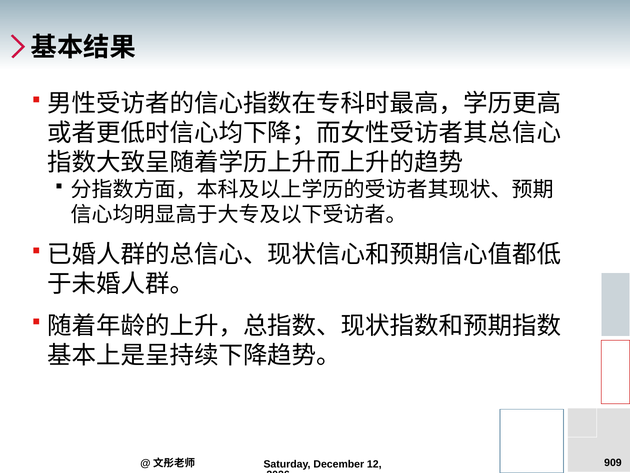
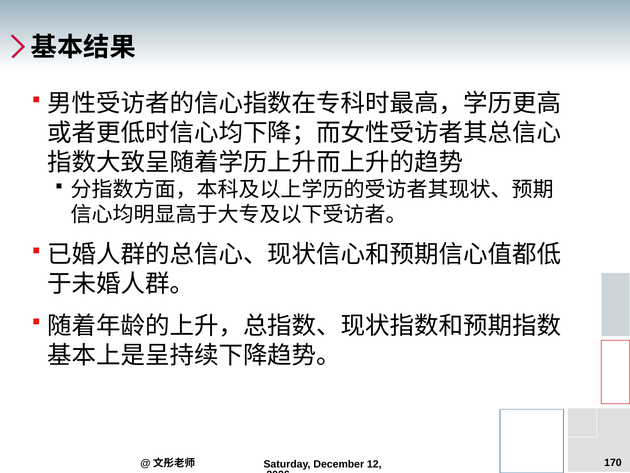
909: 909 -> 170
